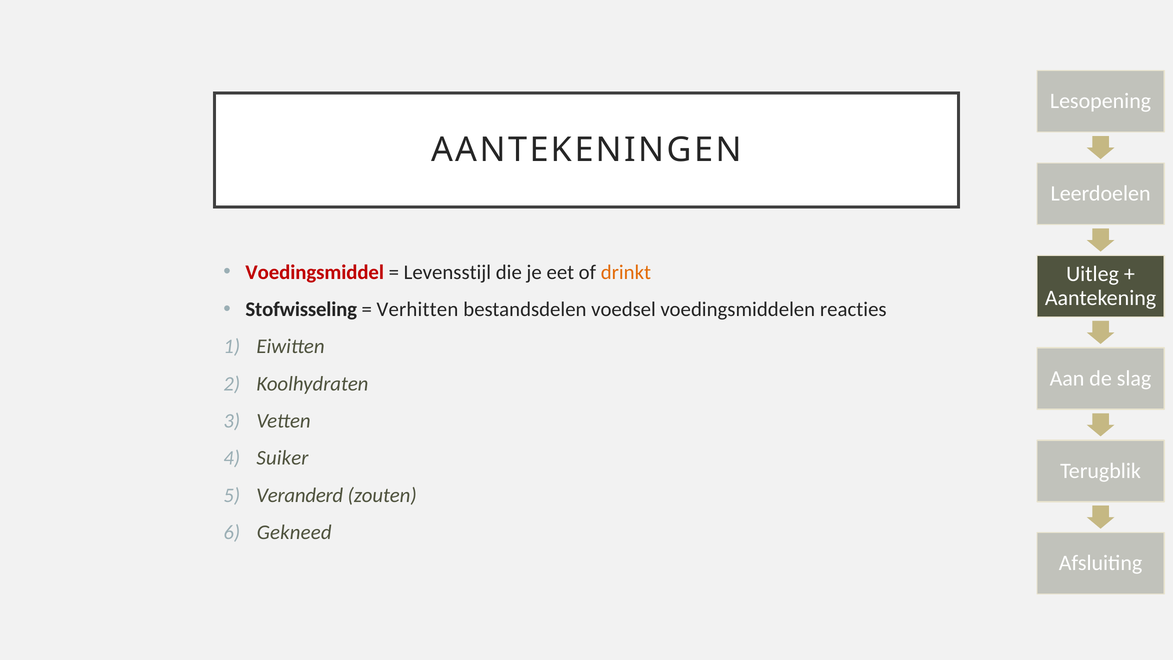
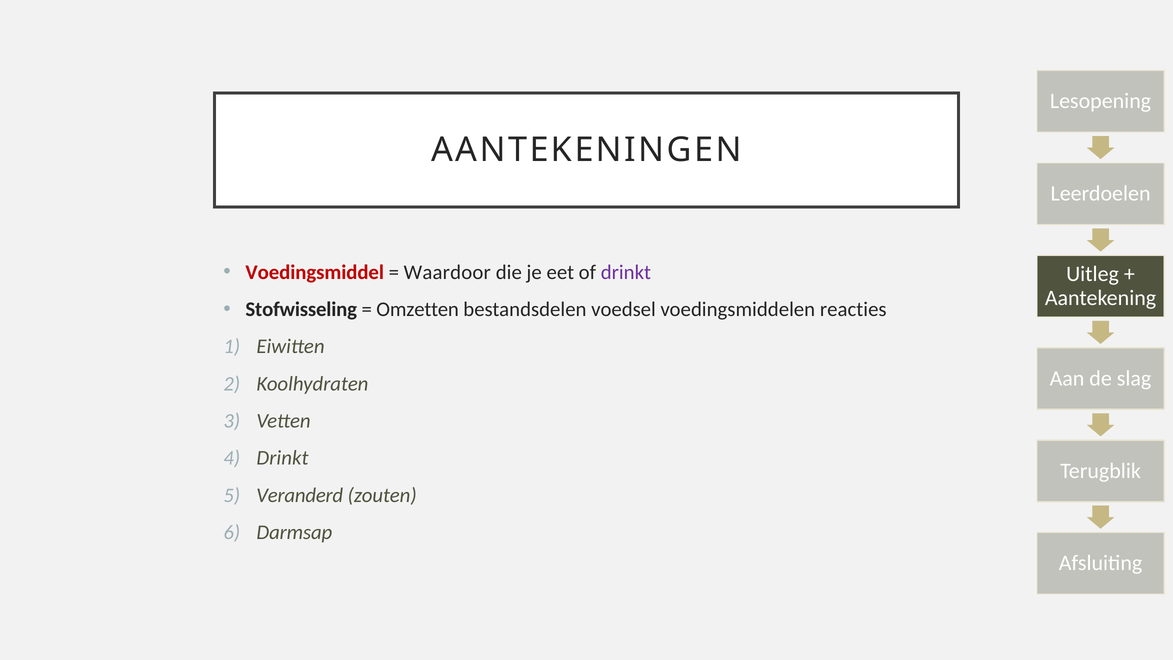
Levensstijl: Levensstijl -> Waardoor
drinkt at (626, 272) colour: orange -> purple
Verhitten: Verhitten -> Omzetten
Suiker at (282, 458): Suiker -> Drinkt
Gekneed: Gekneed -> Darmsap
